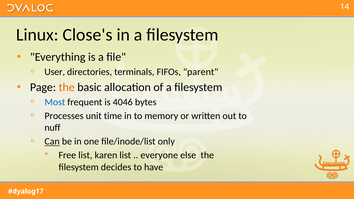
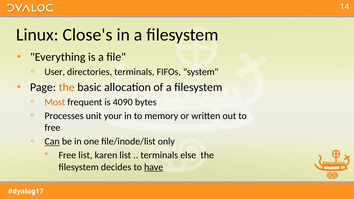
parent: parent -> system
Most colour: blue -> orange
4046: 4046 -> 4090
time: time -> your
nuff at (52, 128): nuff -> free
everyone at (159, 155): everyone -> terminals
have underline: none -> present
